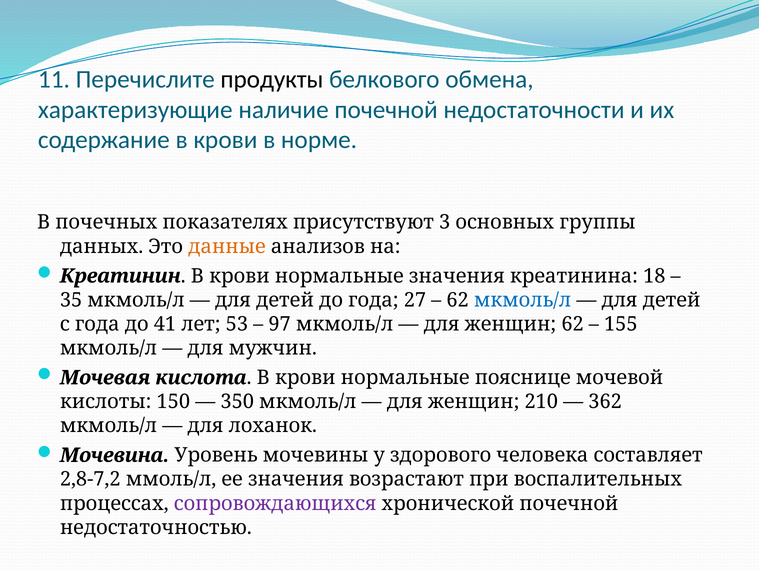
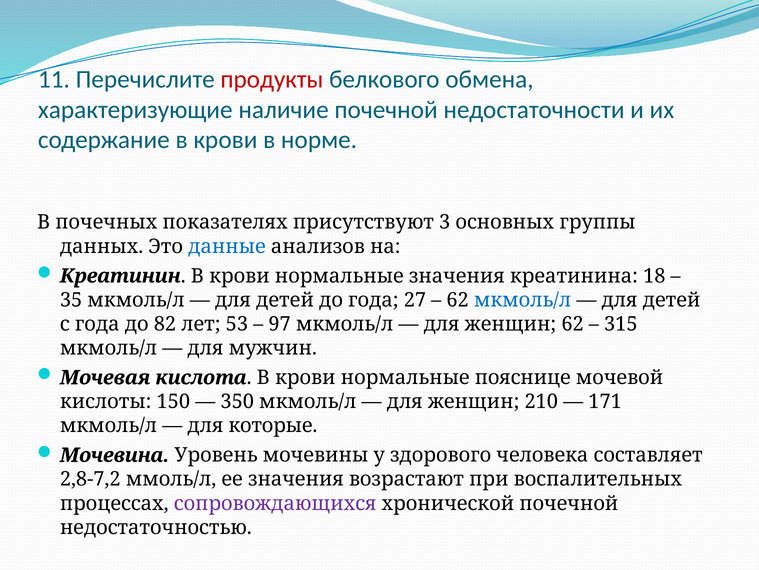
продукты colour: black -> red
данные colour: orange -> blue
41: 41 -> 82
155: 155 -> 315
362: 362 -> 171
лоханок: лоханок -> которые
